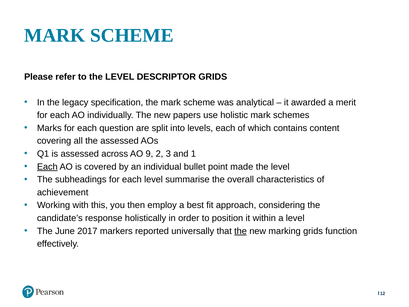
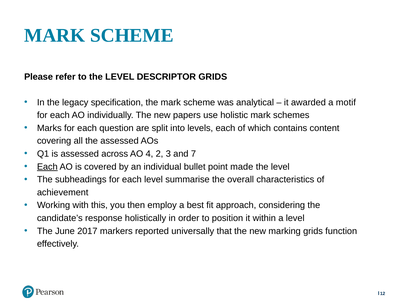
merit: merit -> motif
9: 9 -> 4
1: 1 -> 7
the at (241, 231) underline: present -> none
